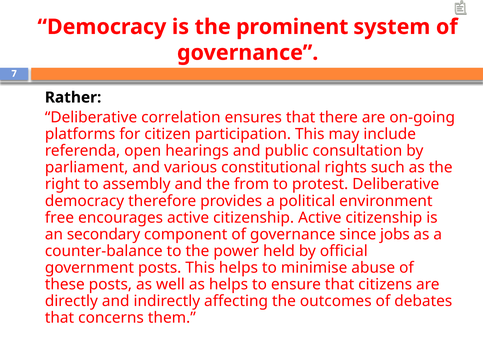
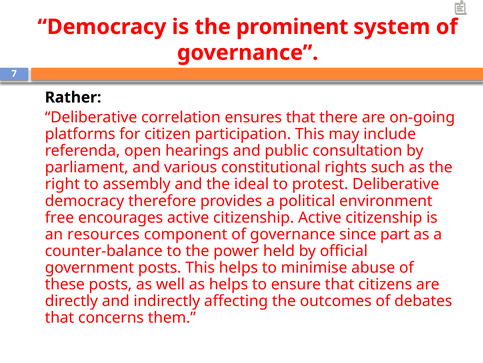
from: from -> ideal
secondary: secondary -> resources
jobs: jobs -> part
